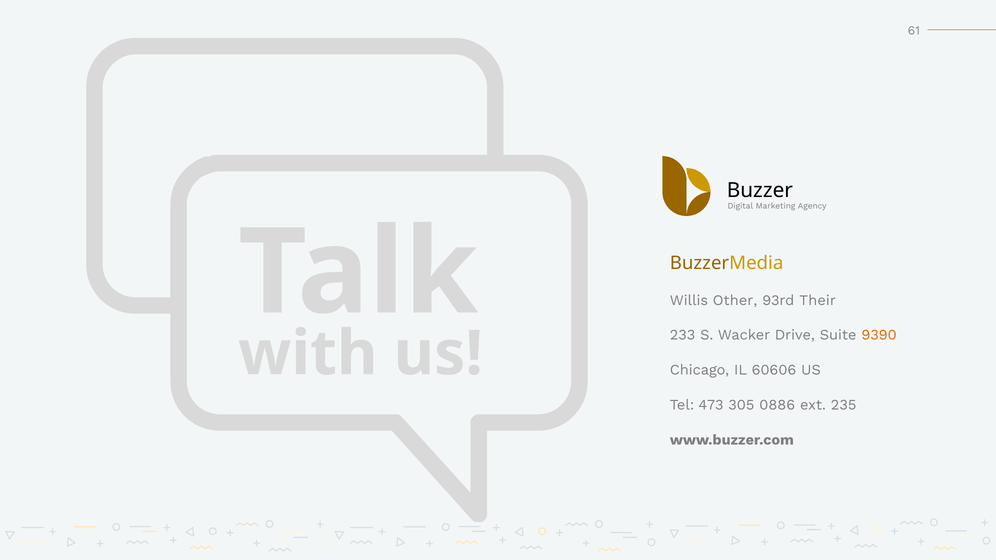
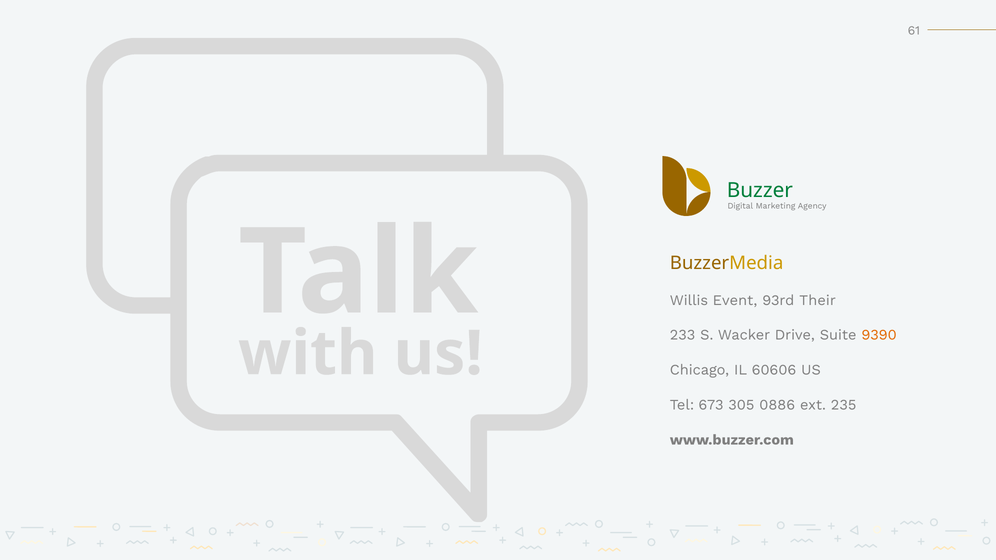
Buzzer colour: black -> green
Other: Other -> Event
473: 473 -> 673
